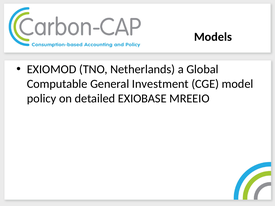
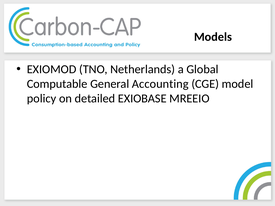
Investment: Investment -> Accounting
